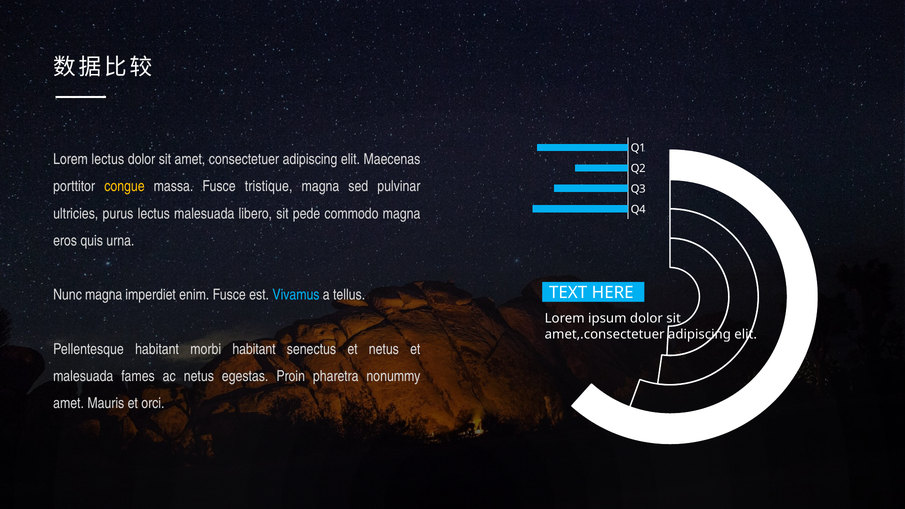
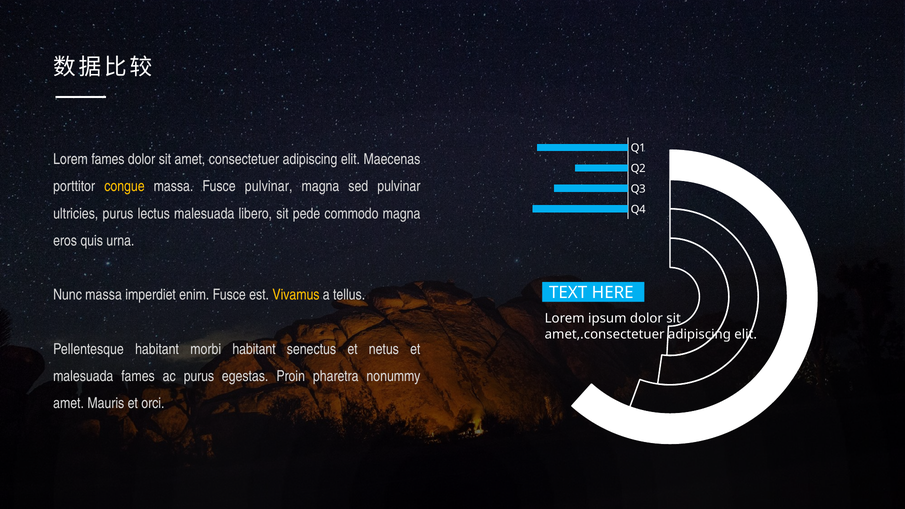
Lorem lectus: lectus -> fames
Fusce tristique: tristique -> pulvinar
Nunc magna: magna -> massa
Vivamus colour: light blue -> yellow
ac netus: netus -> purus
